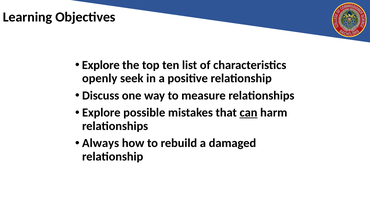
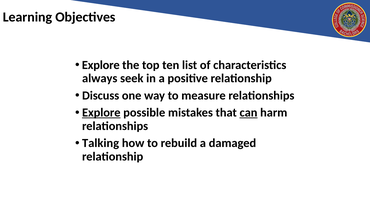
openly: openly -> always
Explore at (101, 113) underline: none -> present
Always: Always -> Talking
